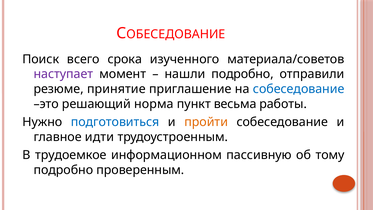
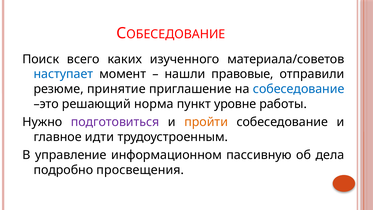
срока: срока -> каких
наступает colour: purple -> blue
нашли подробно: подробно -> правовые
весьма: весьма -> уровне
подготовиться colour: blue -> purple
трудоемкое: трудоемкое -> управление
тому: тому -> дела
проверенным: проверенным -> просвещения
